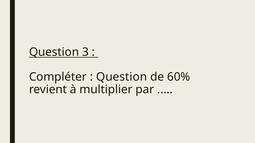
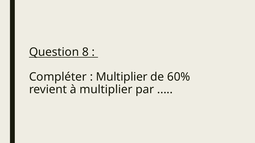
3: 3 -> 8
Question at (122, 77): Question -> Multiplier
